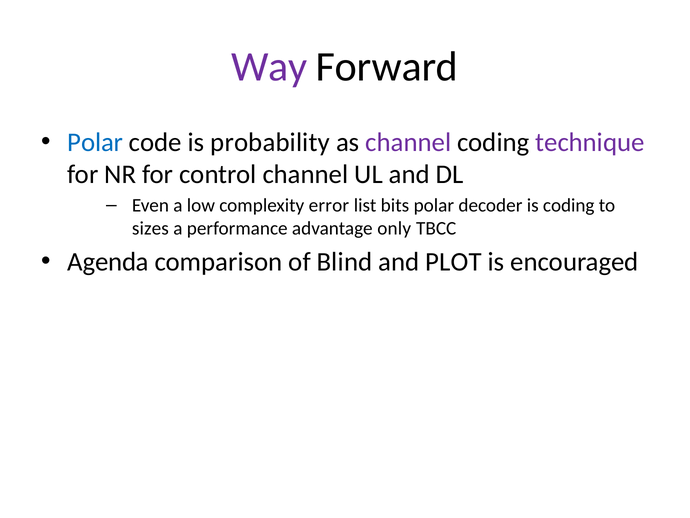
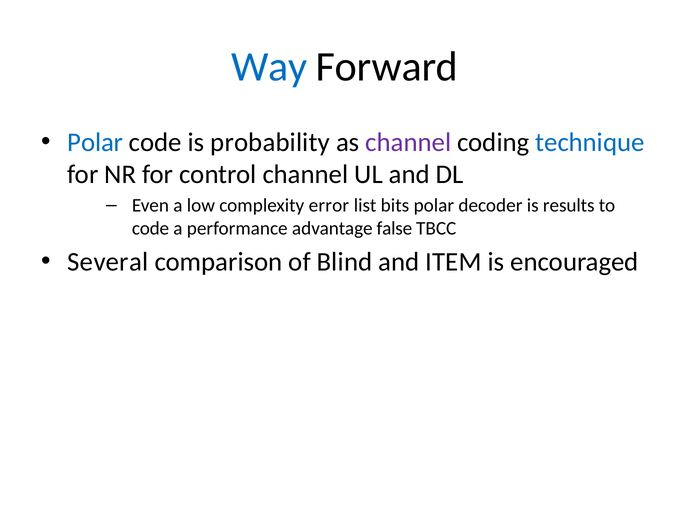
Way colour: purple -> blue
technique colour: purple -> blue
is coding: coding -> results
sizes at (150, 228): sizes -> code
only: only -> false
Agenda: Agenda -> Several
PLOT: PLOT -> ITEM
